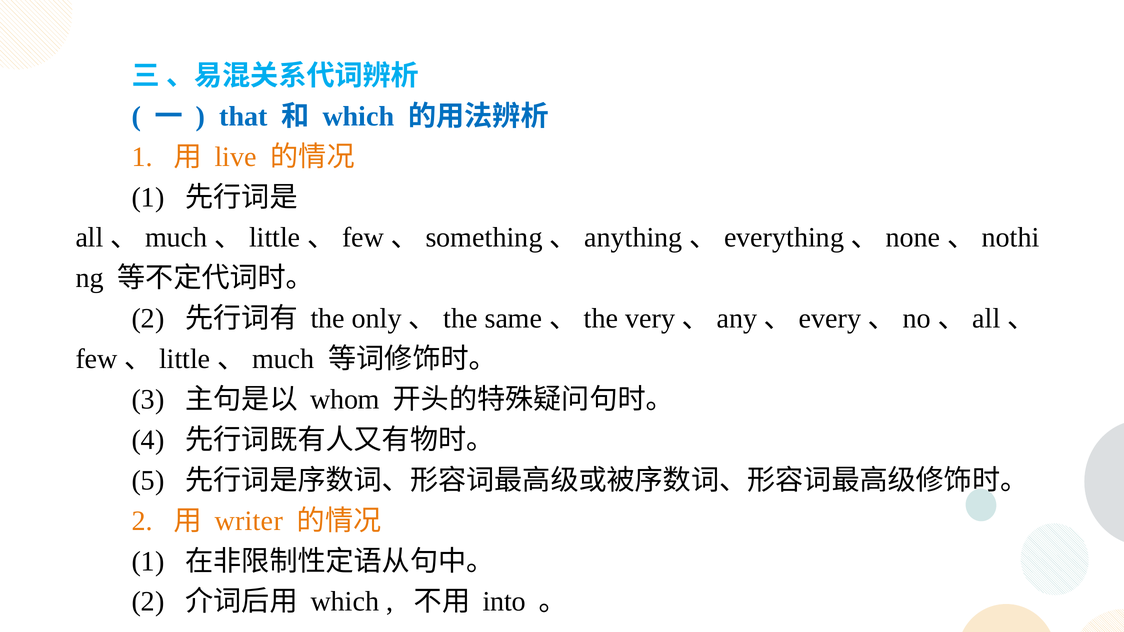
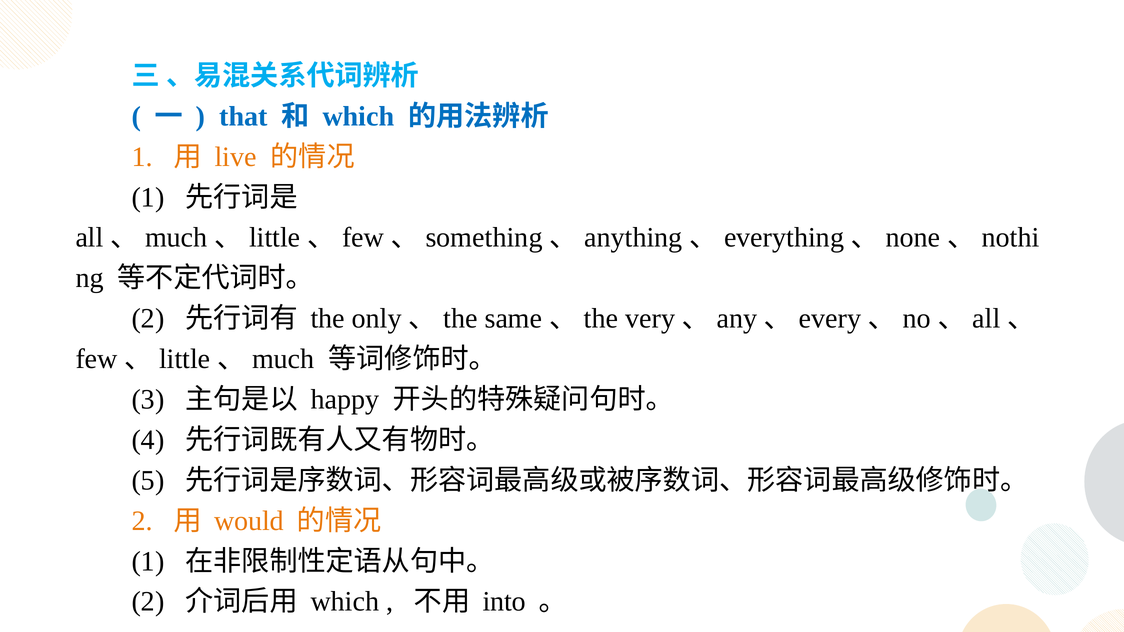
whom: whom -> happy
writer: writer -> would
